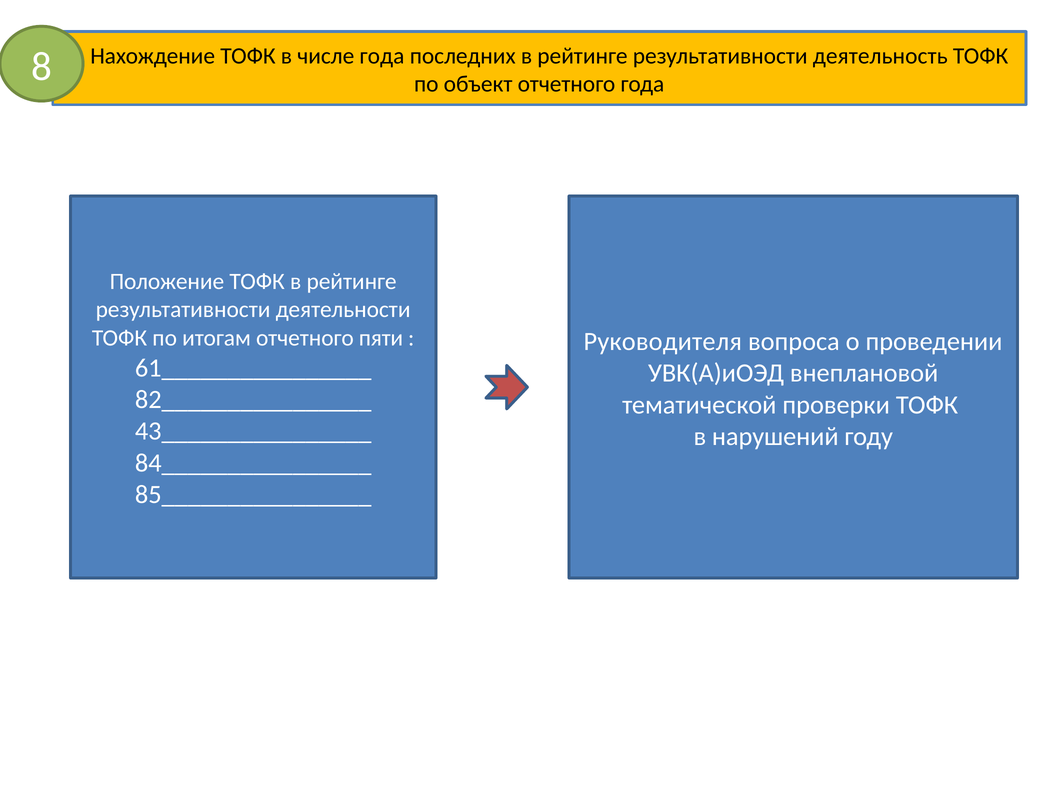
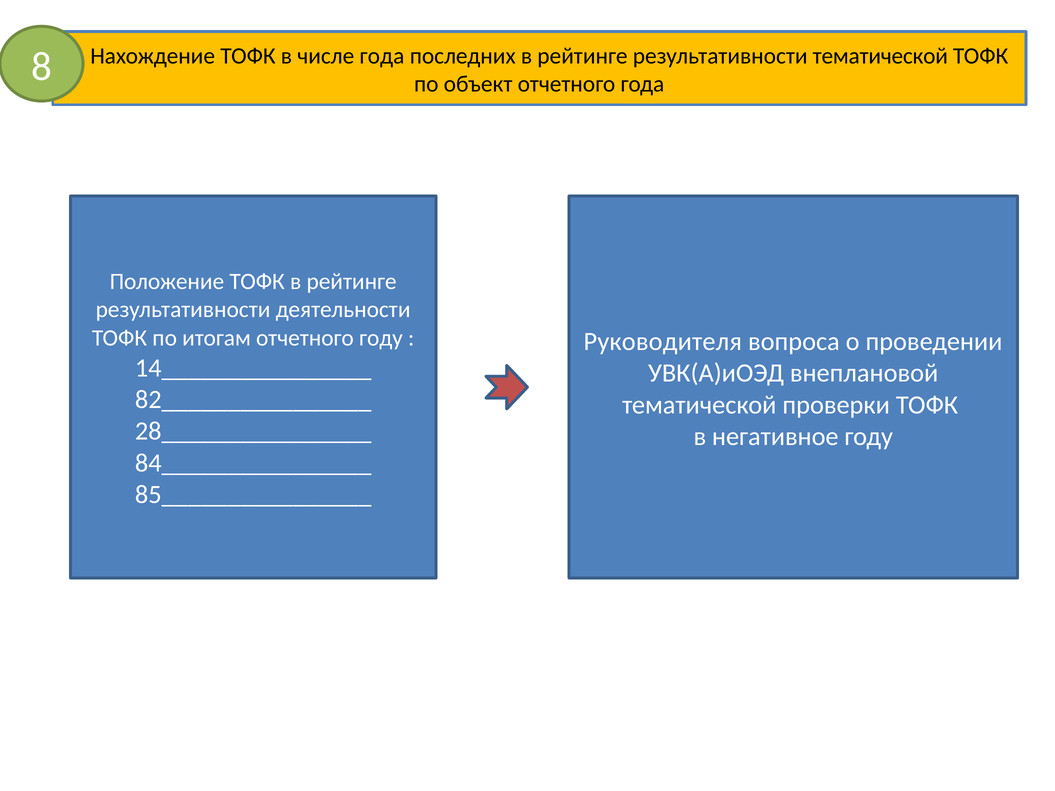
результативности деятельность: деятельность -> тематической
отчетного пяти: пяти -> году
61________________: 61________________ -> 14________________
43________________: 43________________ -> 28________________
нарушений: нарушений -> негативное
